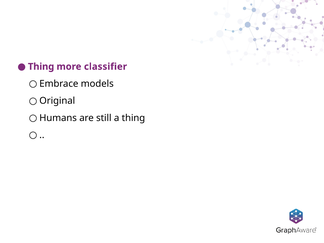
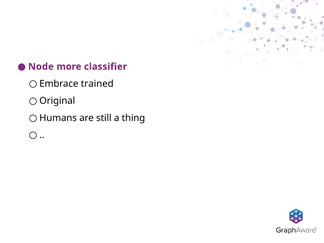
Thing at (41, 67): Thing -> Node
models: models -> trained
